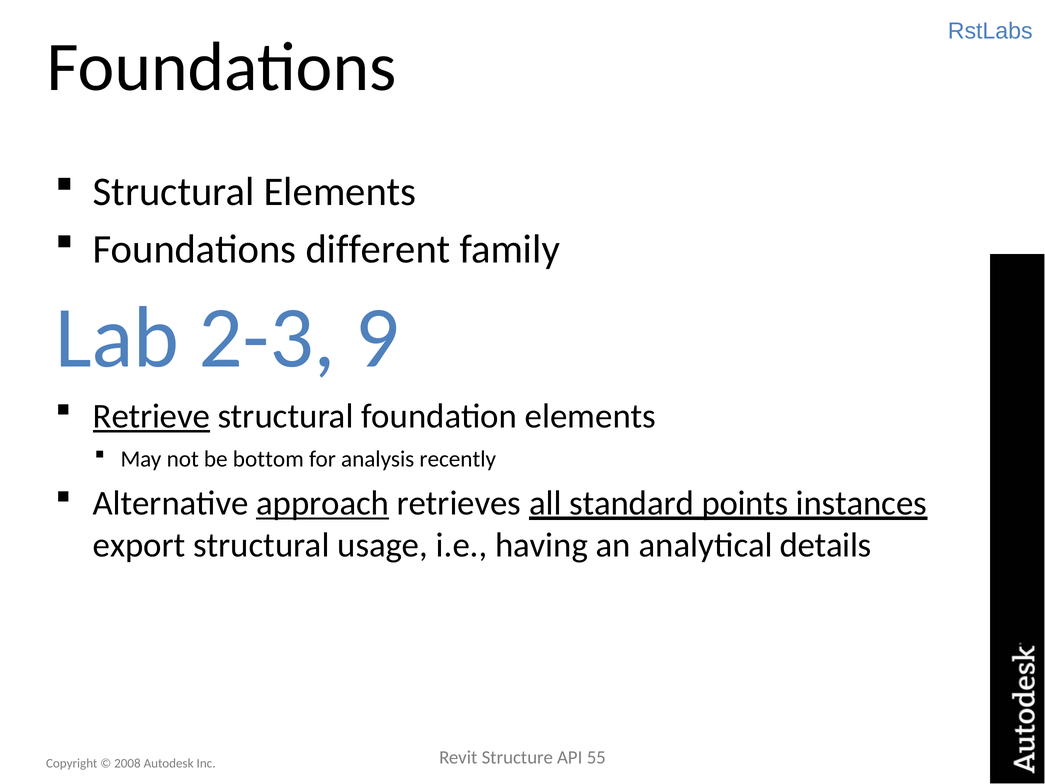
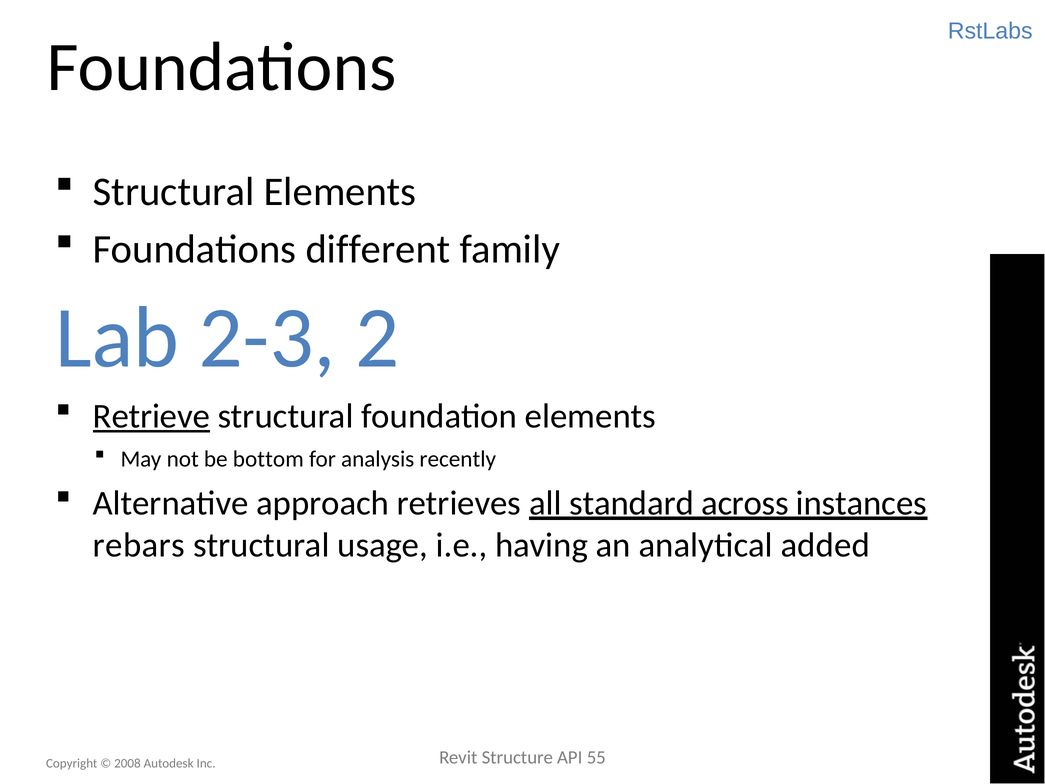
9: 9 -> 2
approach underline: present -> none
points: points -> across
export: export -> rebars
details: details -> added
